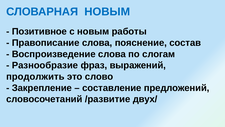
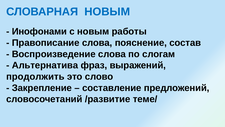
Позитивное: Позитивное -> Инофонами
Разнообразие: Разнообразие -> Альтернатива
двух/: двух/ -> теме/
